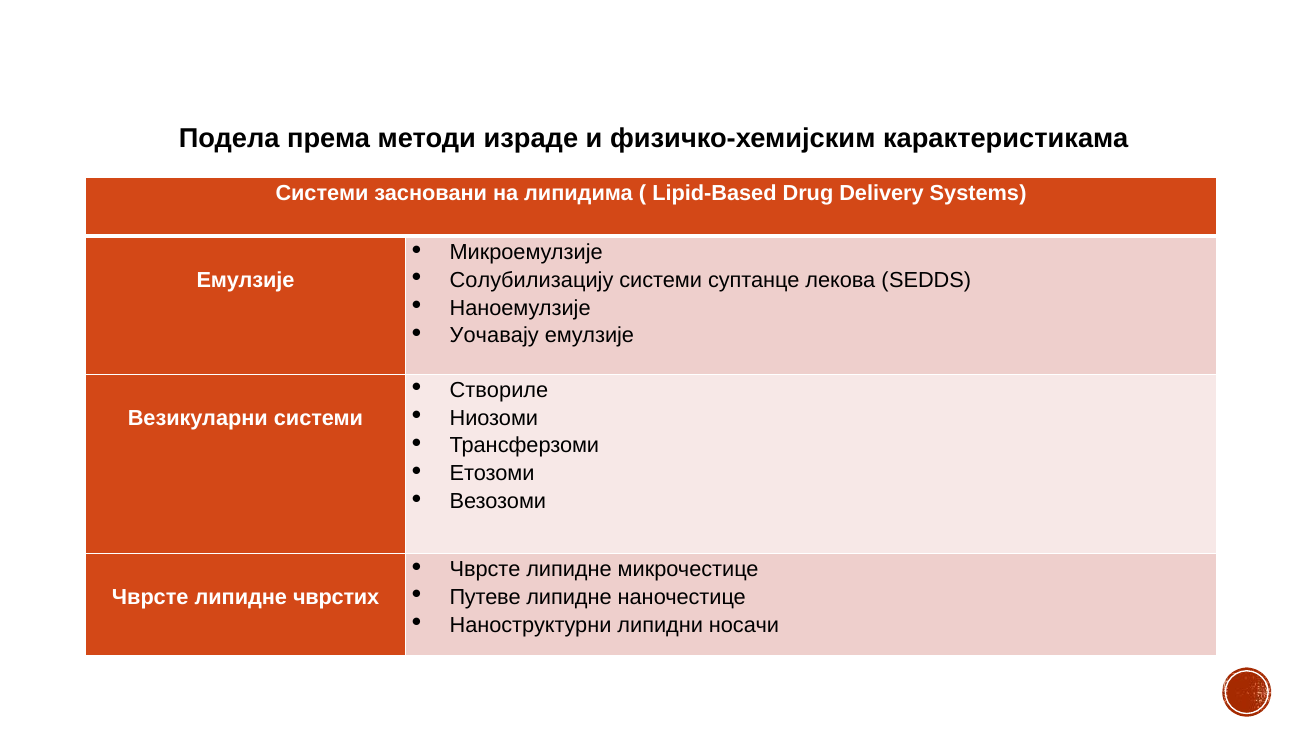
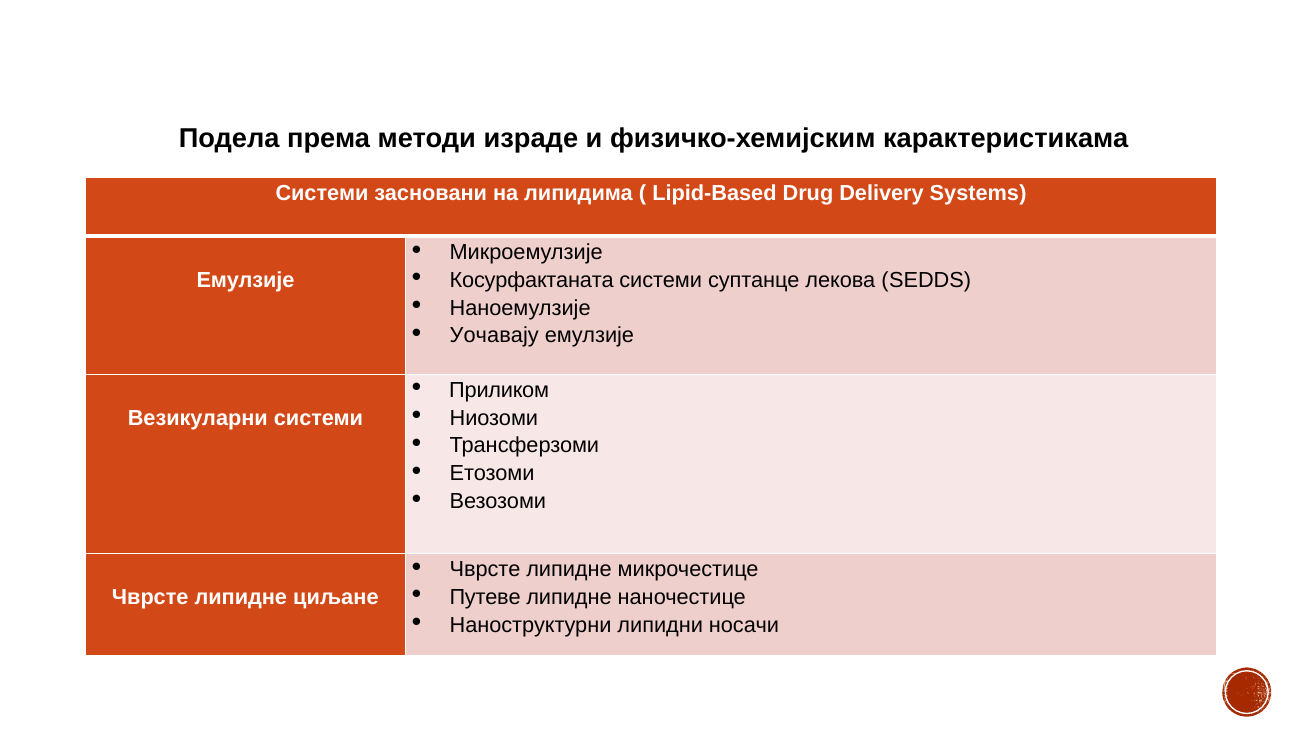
Солубилизацију: Солубилизацију -> Косурфактанaта
Створиле: Створиле -> Приликом
чврстих: чврстих -> циљане
